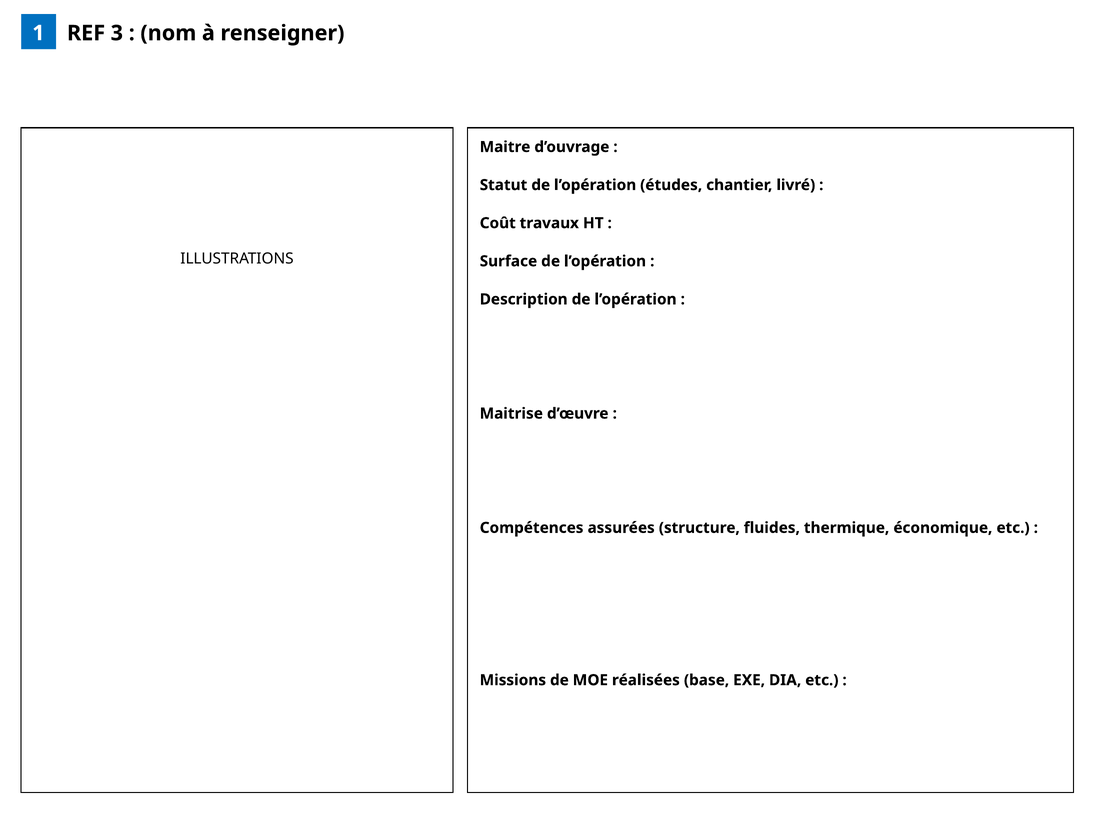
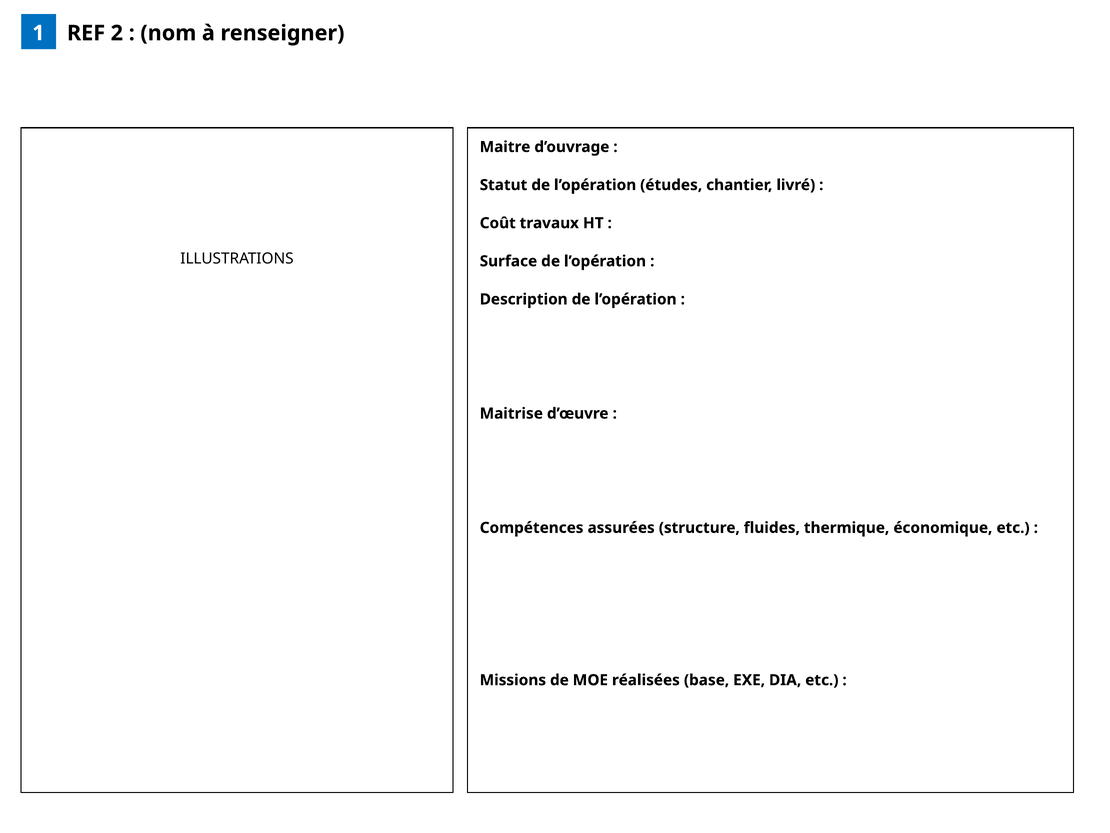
3: 3 -> 2
